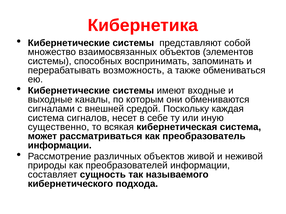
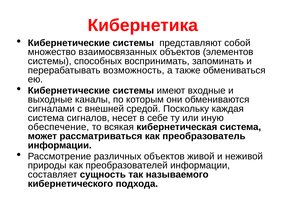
существенно: существенно -> обеспечение
